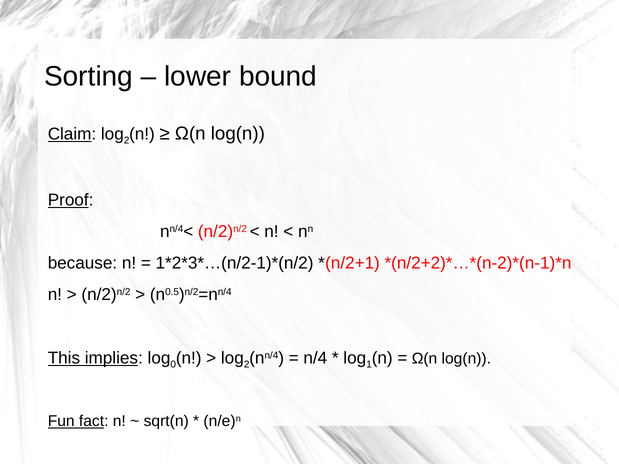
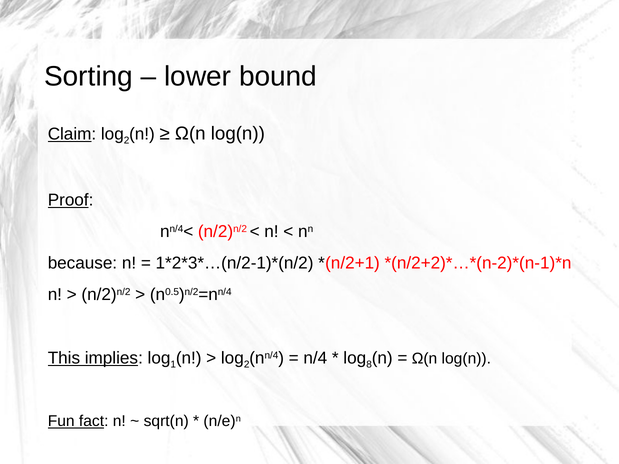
0: 0 -> 1
1: 1 -> 8
